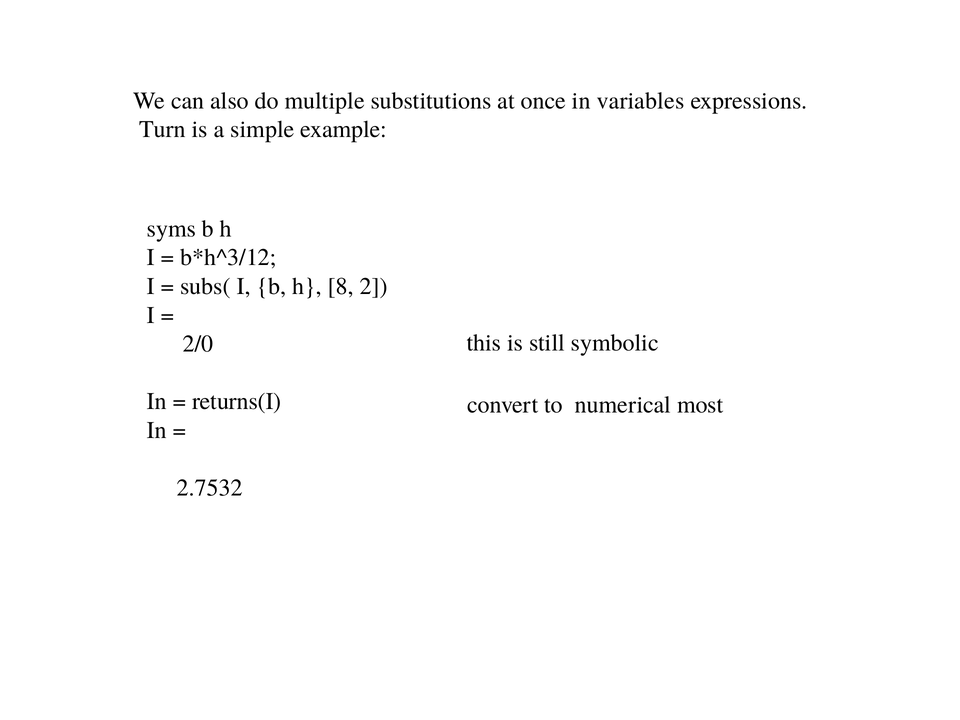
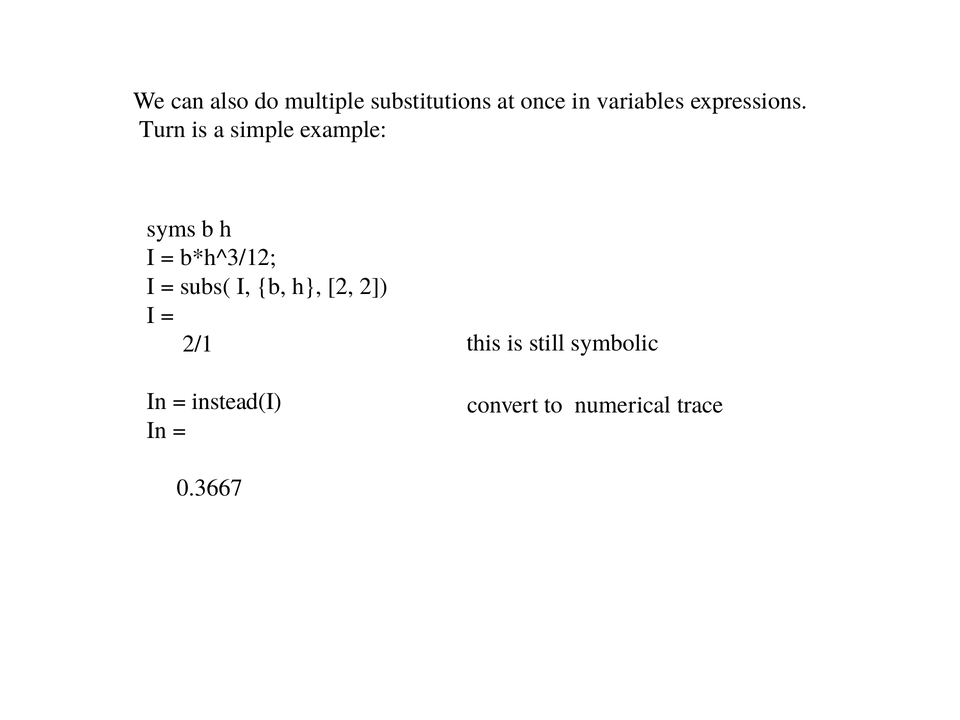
h 8: 8 -> 2
2/0: 2/0 -> 2/1
returns(I: returns(I -> instead(I
most: most -> trace
2.7532: 2.7532 -> 0.3667
